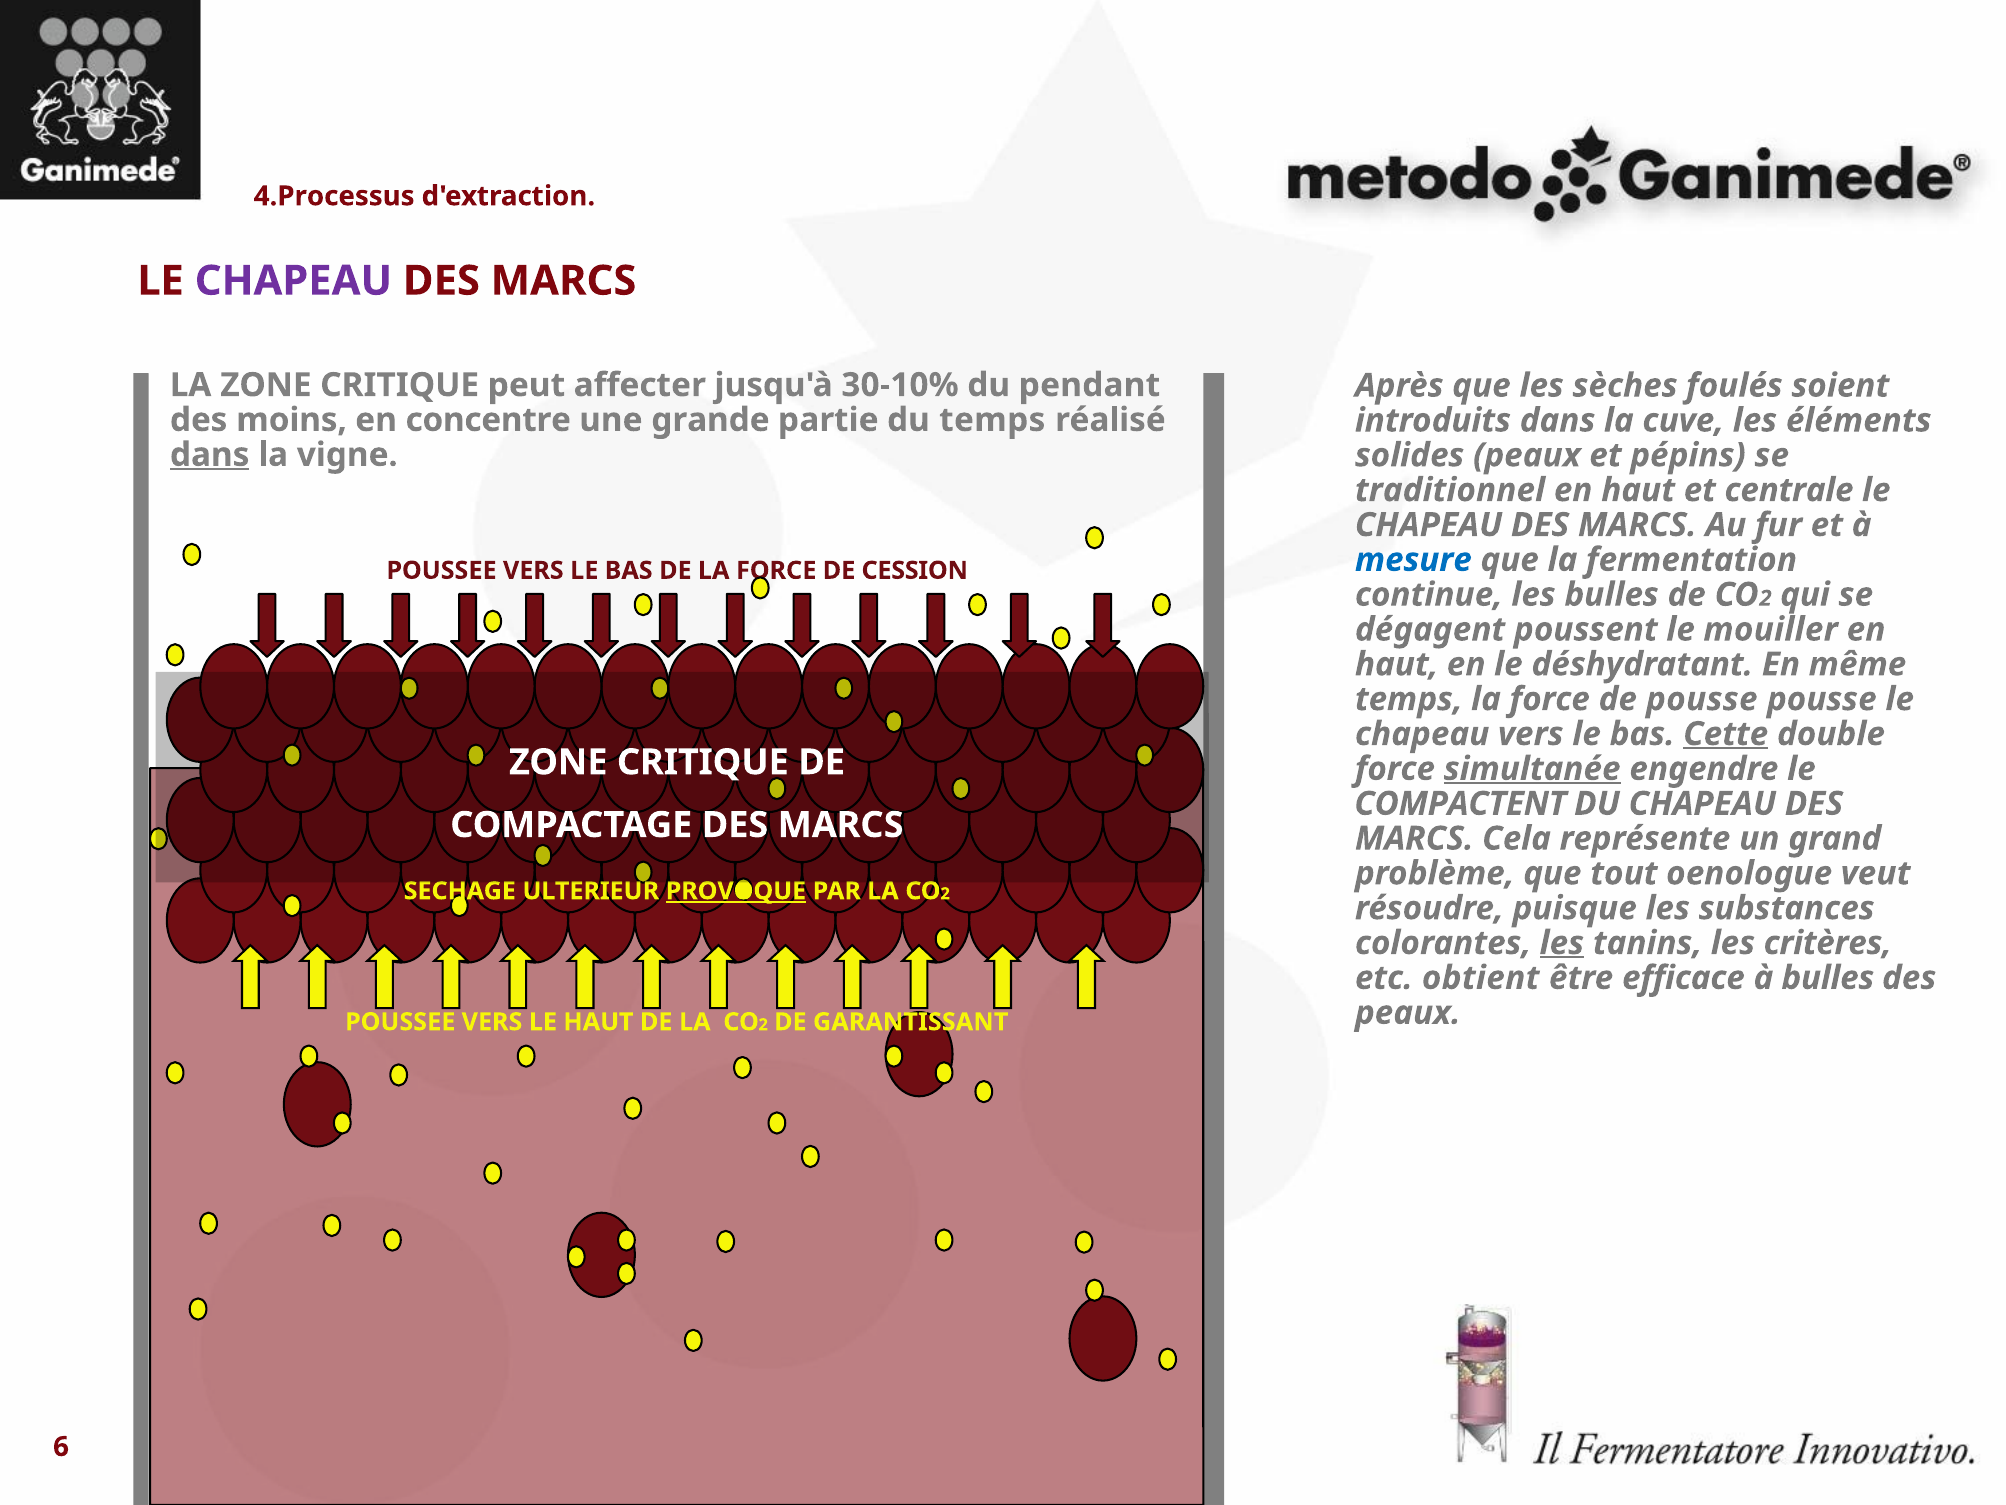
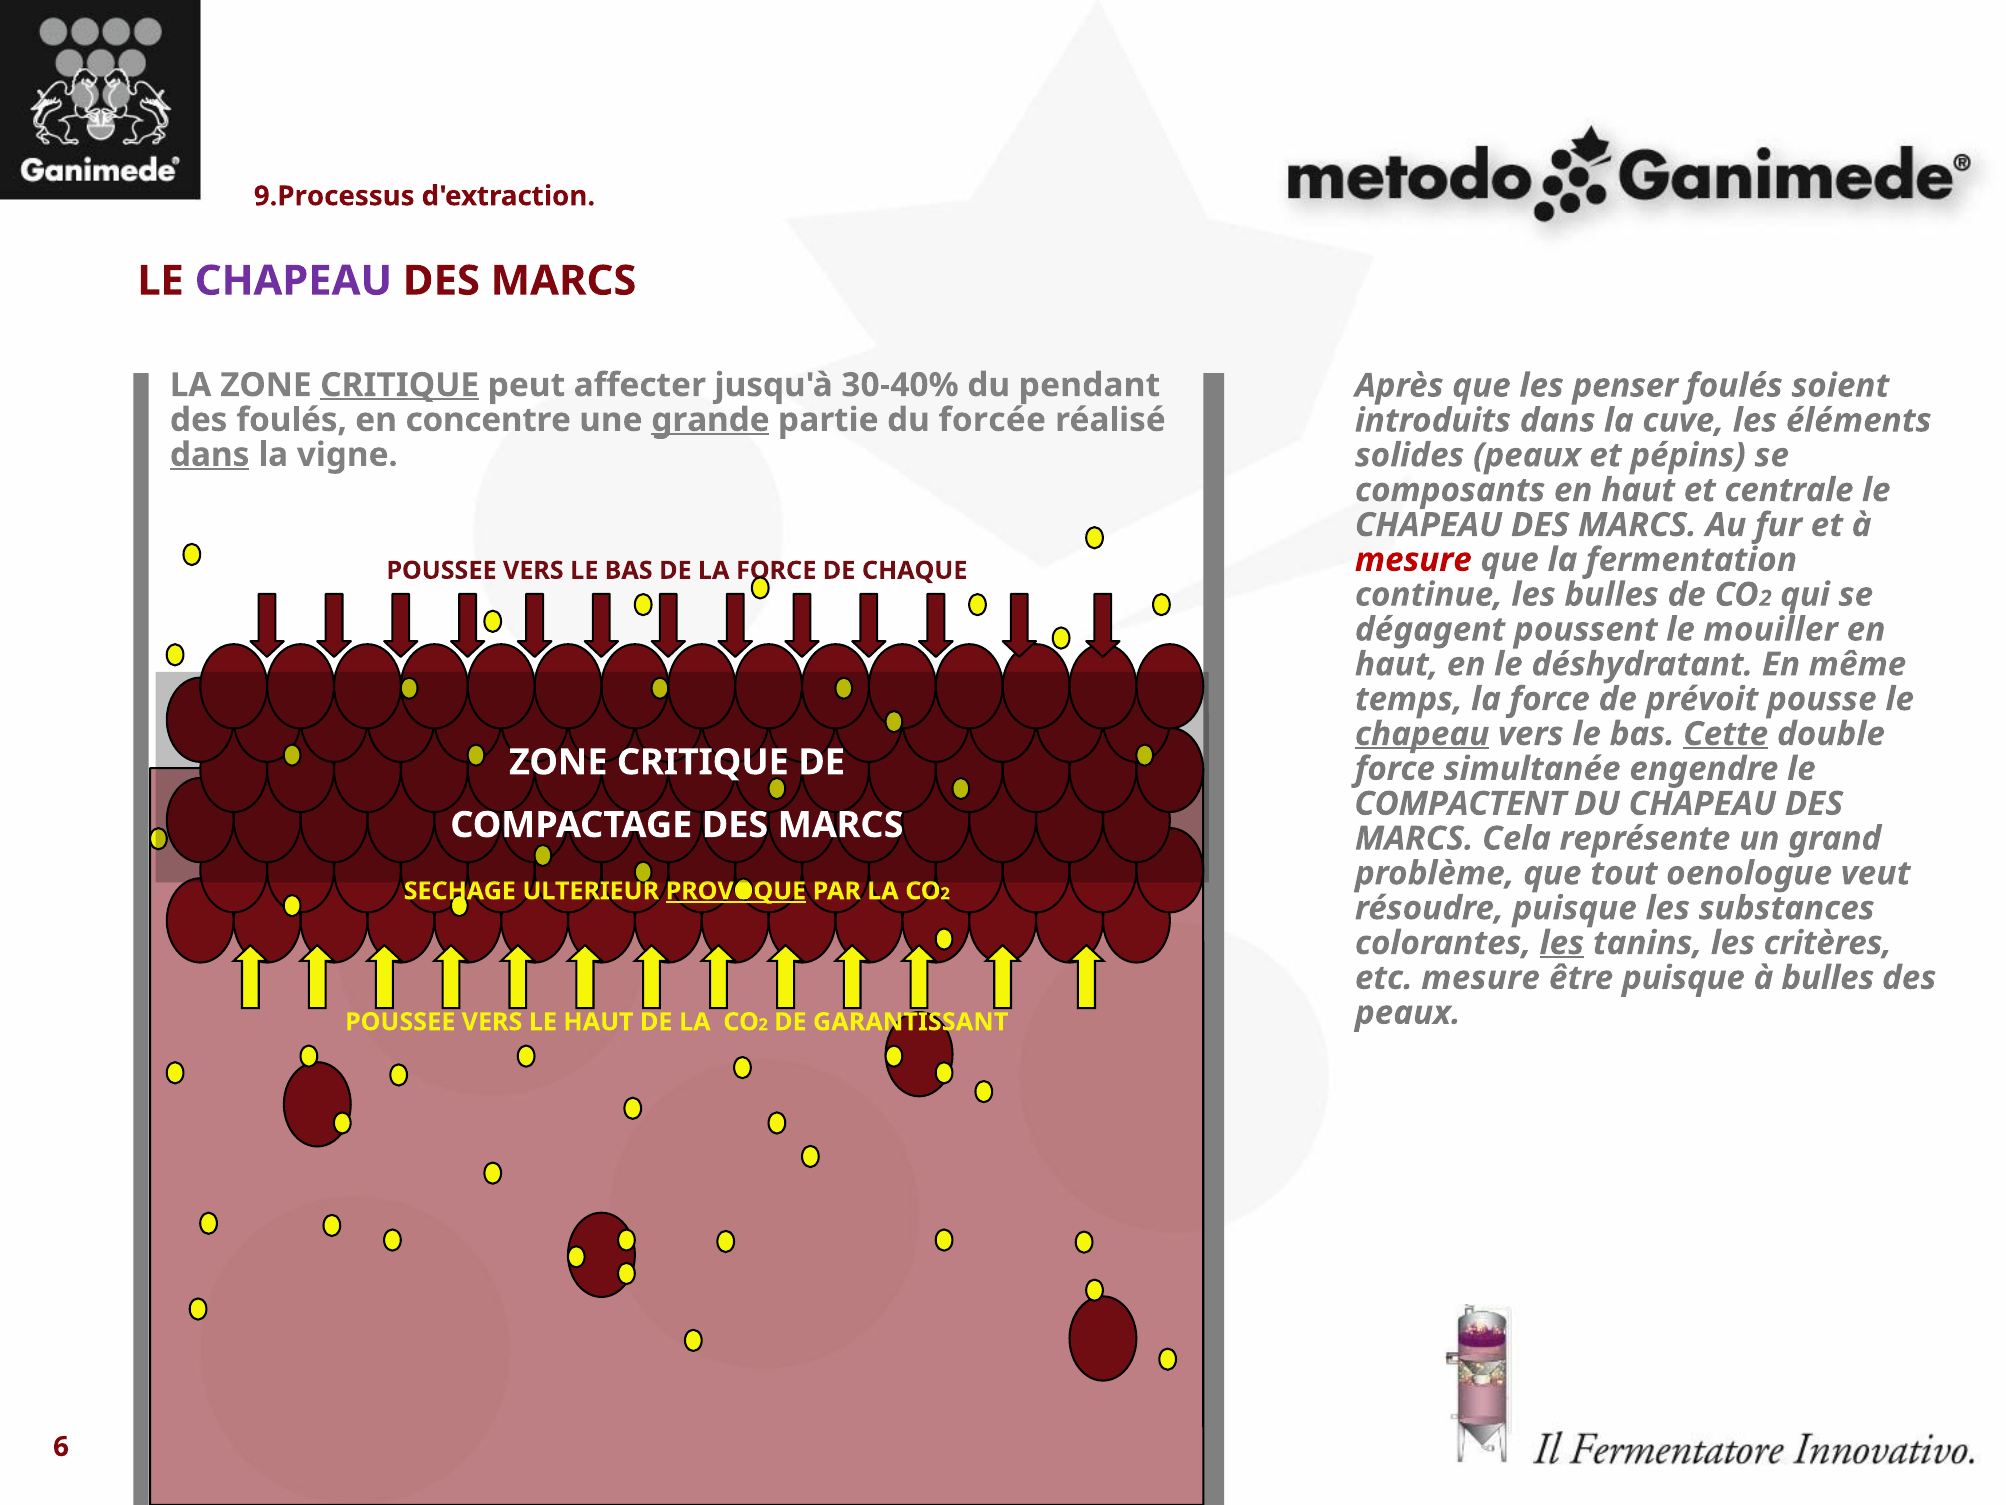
4.Processus: 4.Processus -> 9.Processus
CRITIQUE at (400, 385) underline: none -> present
30-10%: 30-10% -> 30-40%
sèches: sèches -> penser
des moins: moins -> foulés
grande underline: none -> present
du temps: temps -> forcée
traditionnel: traditionnel -> composants
mesure at (1413, 560) colour: blue -> red
CESSION: CESSION -> CHAQUE
de pousse: pousse -> prévoit
chapeau at (1422, 734) underline: none -> present
simultanée underline: present -> none
etc obtient: obtient -> mesure
être efficace: efficace -> puisque
